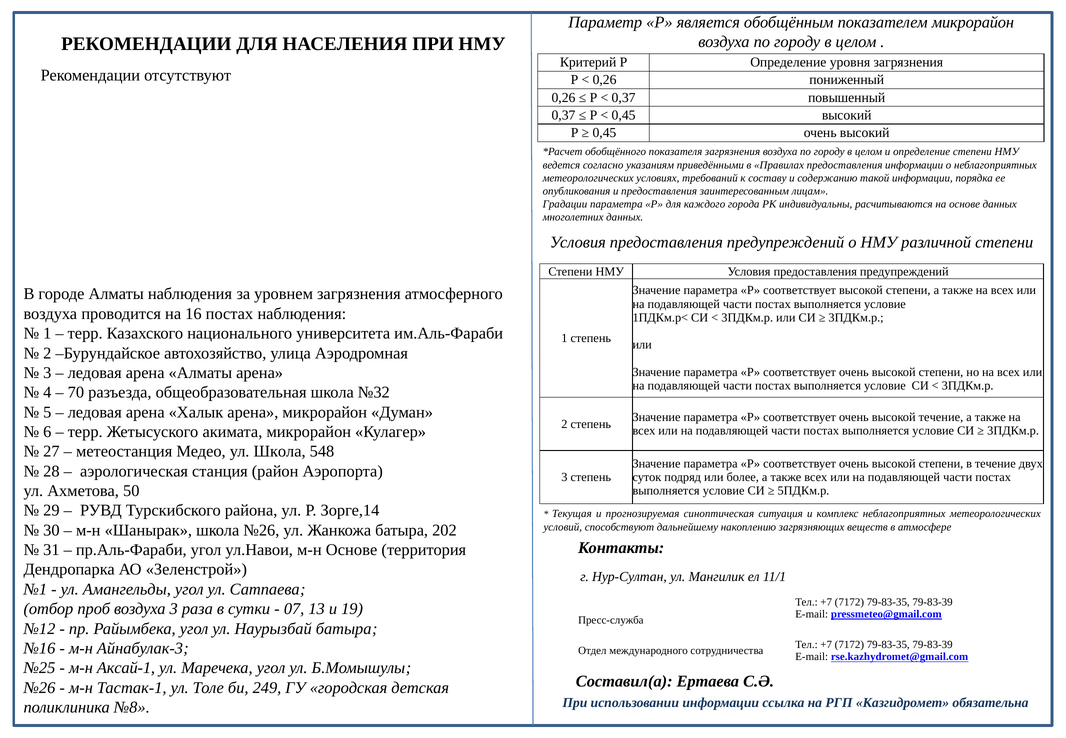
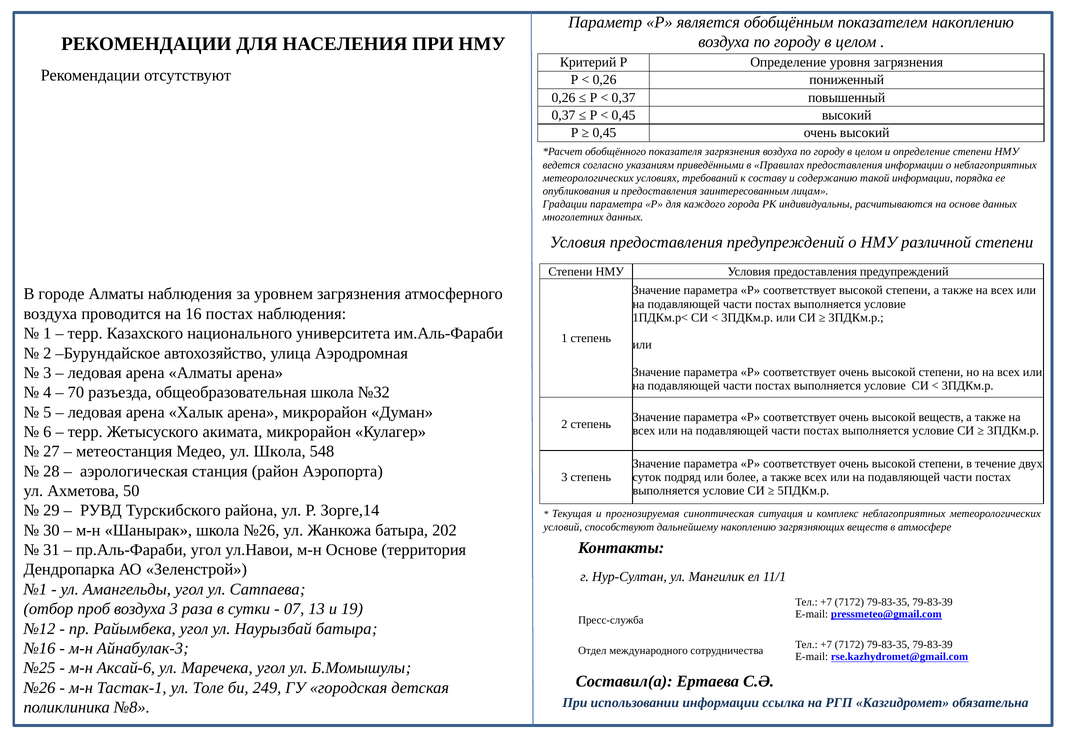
показателем микрорайон: микрорайон -> накоплению
высокой течение: течение -> веществ
Аксай-1: Аксай-1 -> Аксай-6
